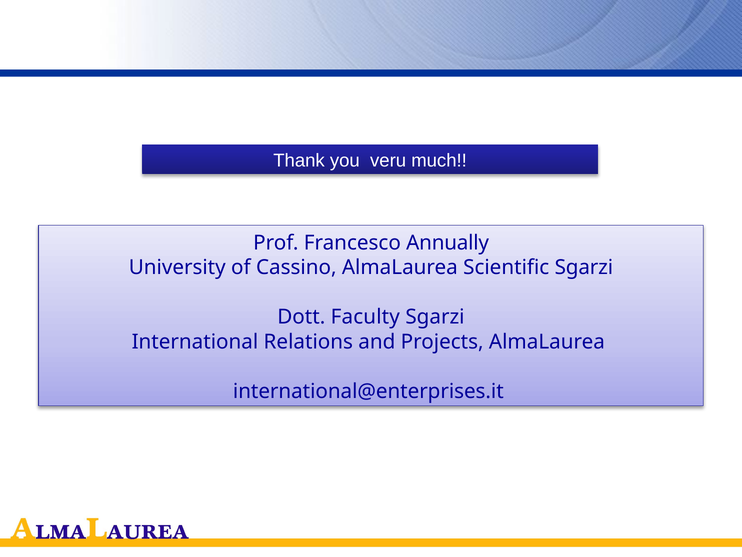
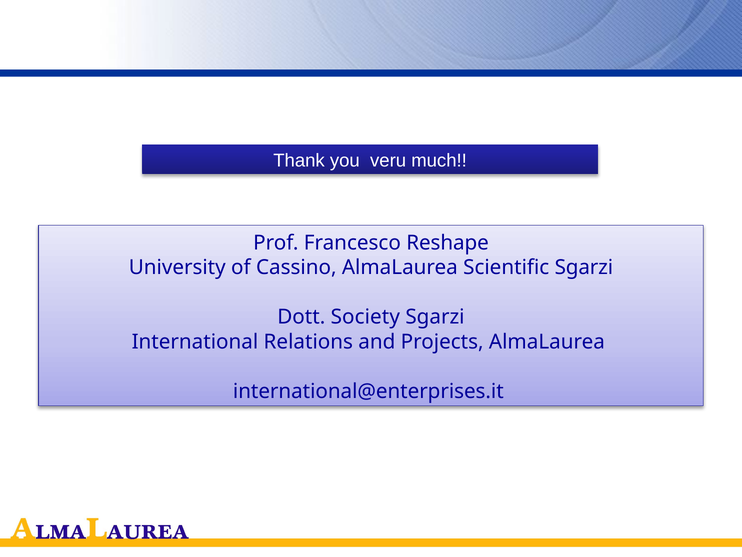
Annually: Annually -> Reshape
Faculty: Faculty -> Society
